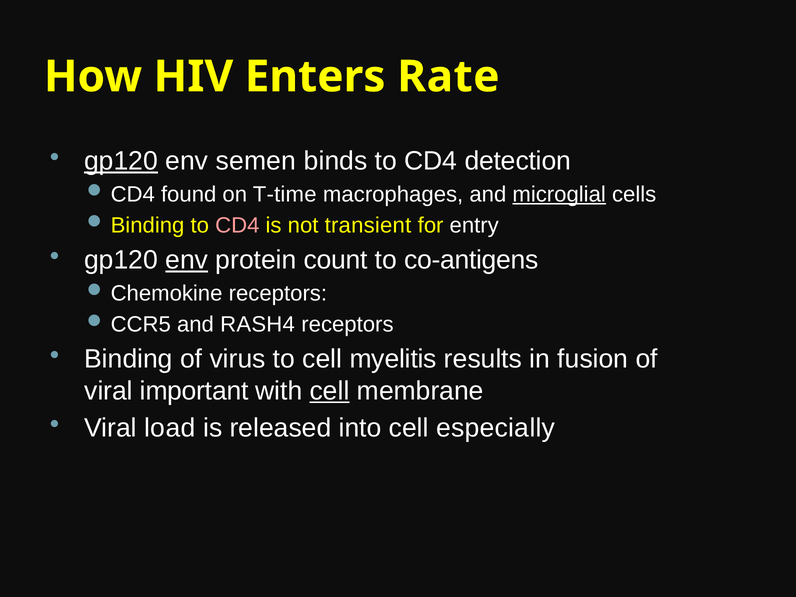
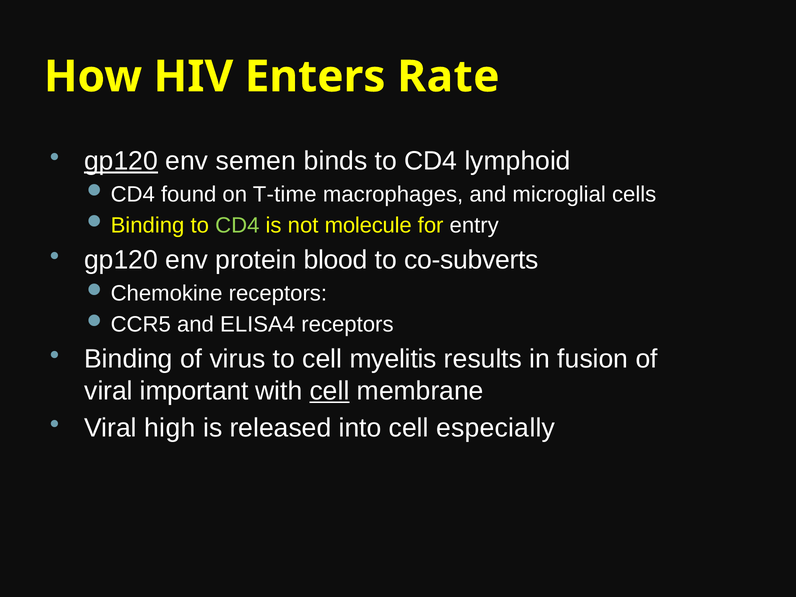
detection: detection -> lymphoid
microglial underline: present -> none
CD4 at (237, 225) colour: pink -> light green
transient: transient -> molecule
env at (187, 260) underline: present -> none
count: count -> blood
co-antigens: co-antigens -> co-subverts
RASH4: RASH4 -> ELISA4
load: load -> high
